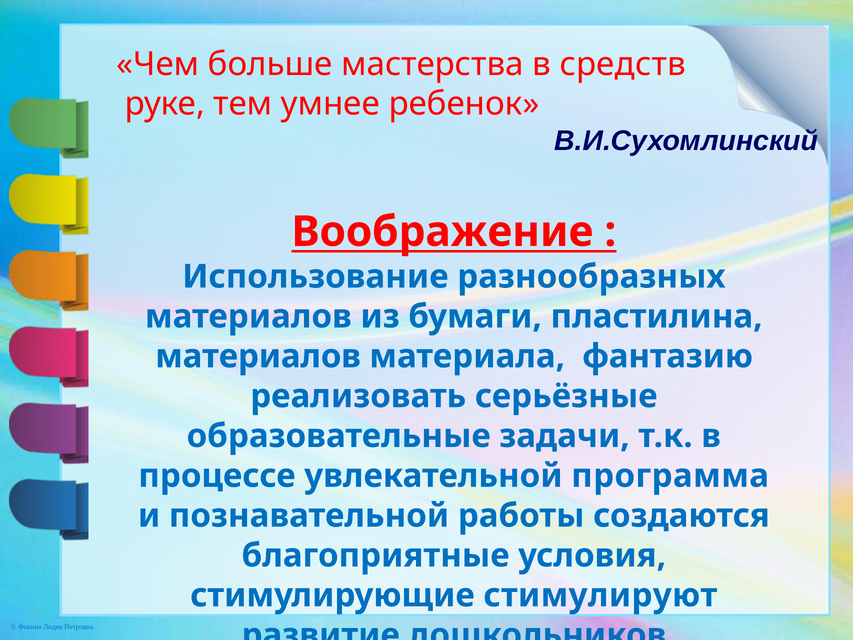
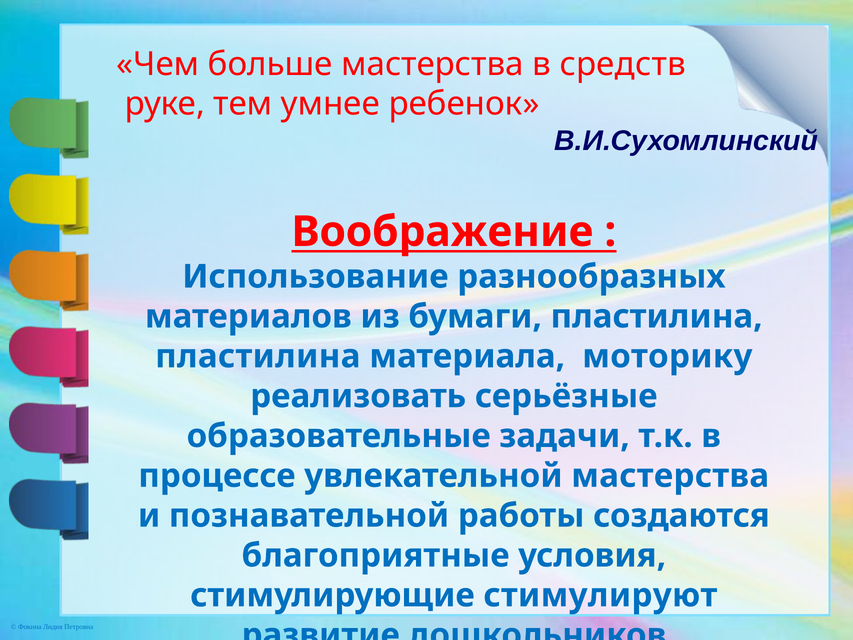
материалов at (258, 356): материалов -> пластилина
фантазию: фантазию -> моторику
увлекательной программа: программа -> мастерства
